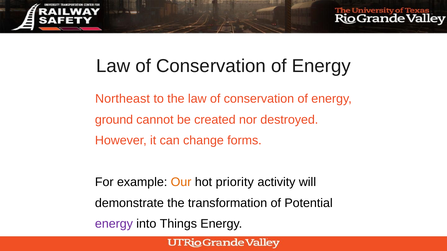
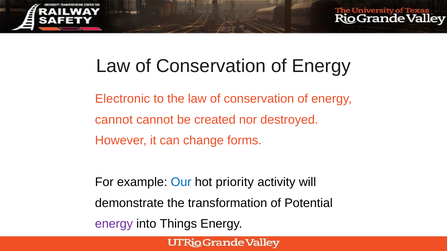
Northeast: Northeast -> Electronic
ground at (114, 120): ground -> cannot
Our colour: orange -> blue
